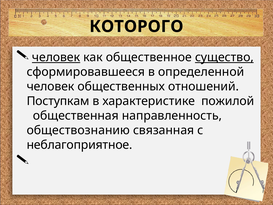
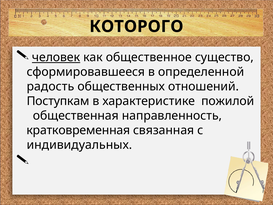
существо underline: present -> none
человек at (51, 86): человек -> радость
обществознанию: обществознанию -> кратковременная
неблагоприятное: неблагоприятное -> индивидуальных
